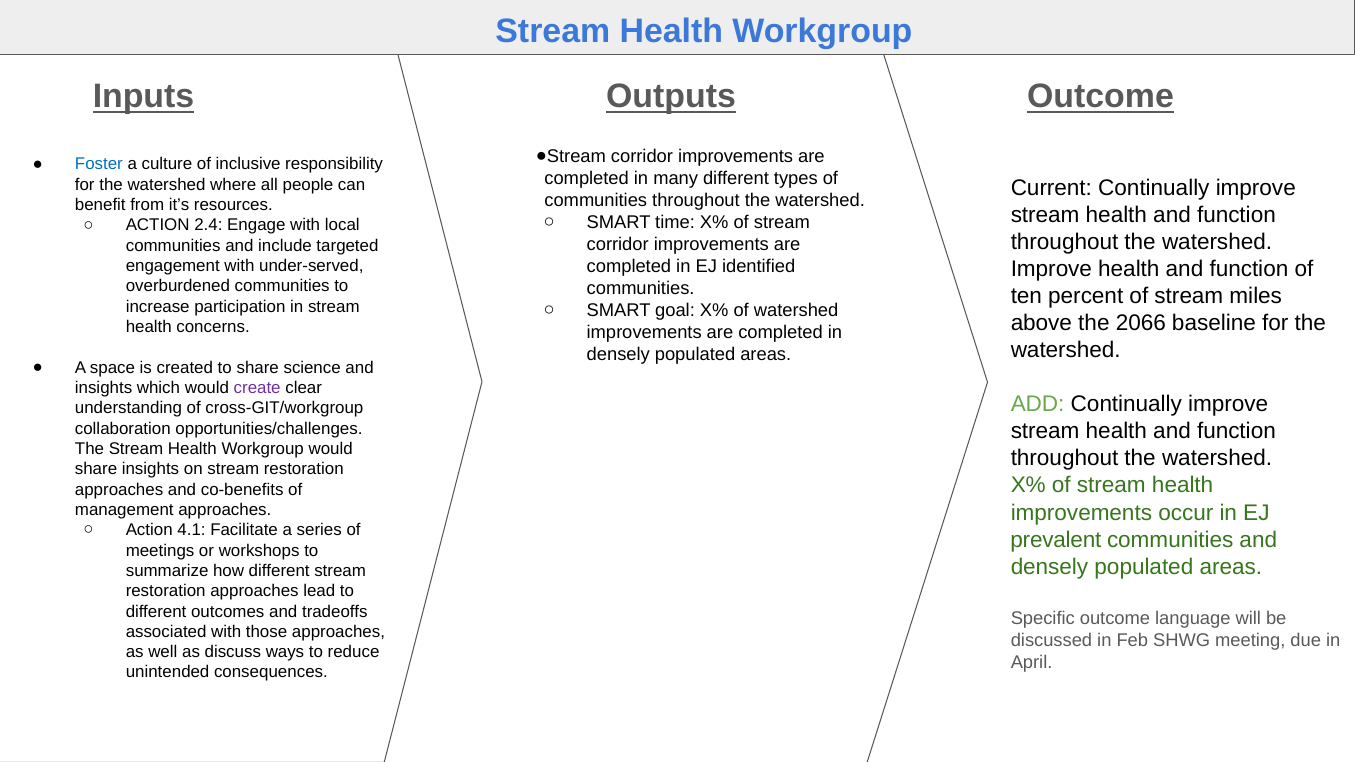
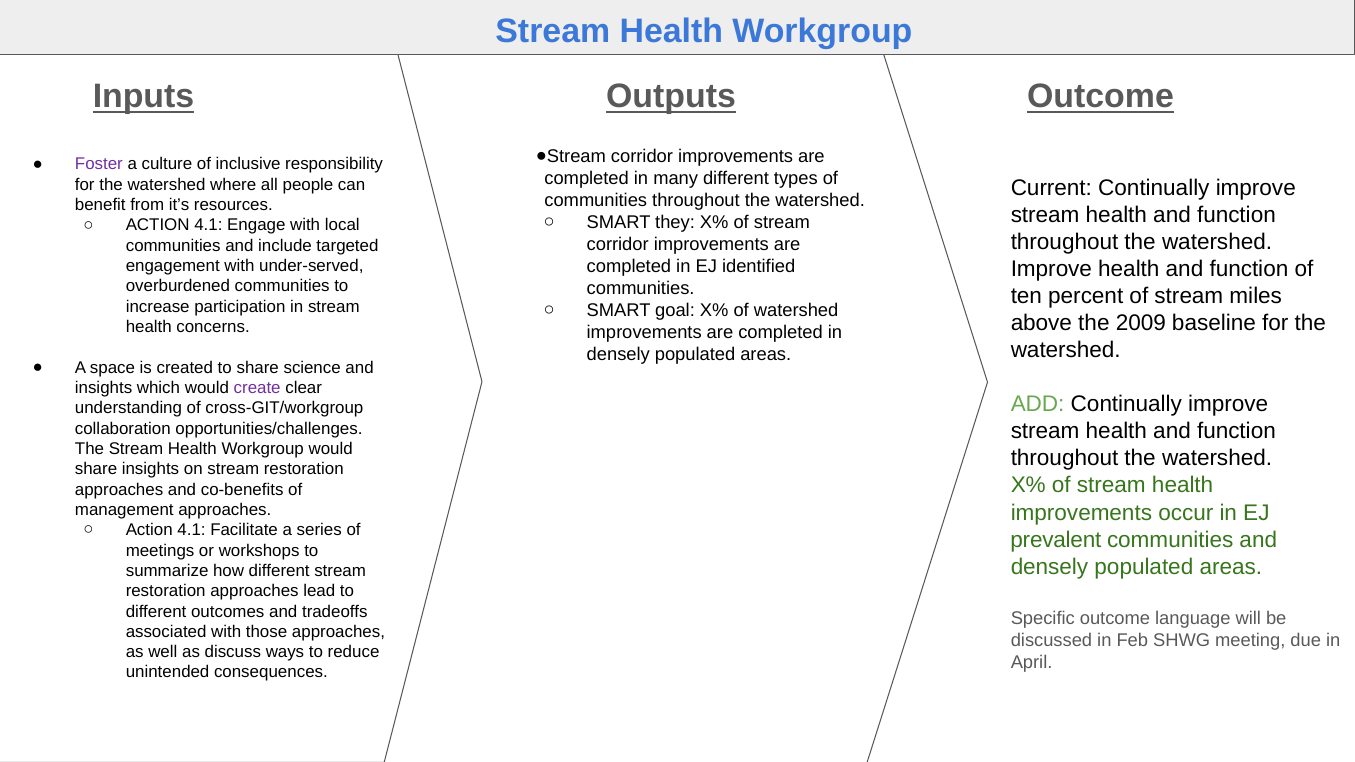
Foster colour: blue -> purple
time: time -> they
2.4 at (208, 225): 2.4 -> 4.1
2066: 2066 -> 2009
